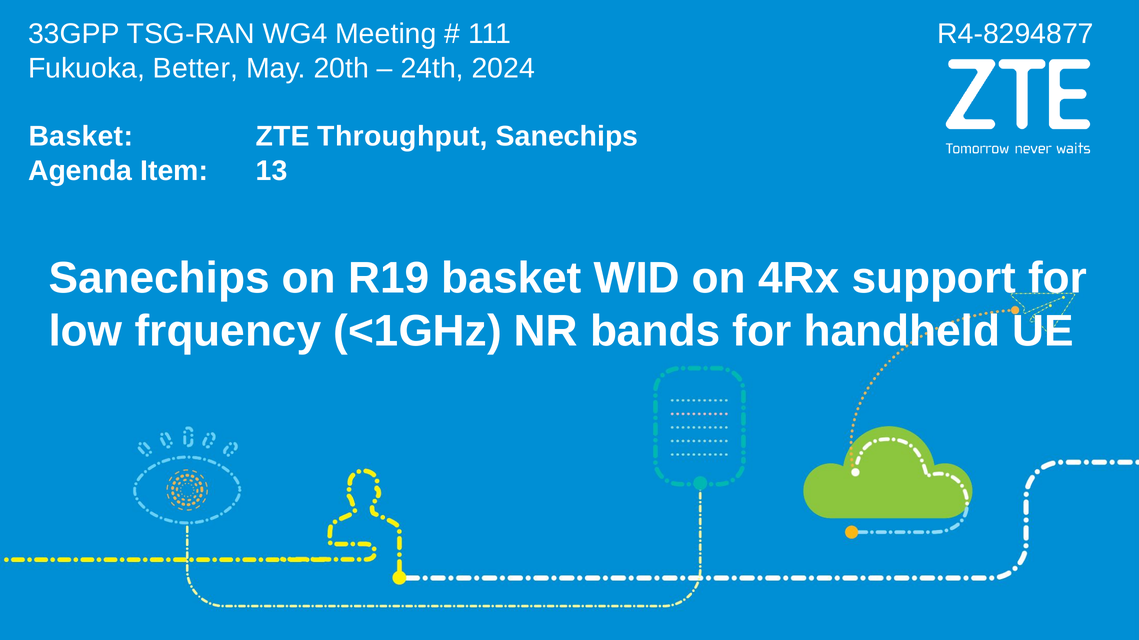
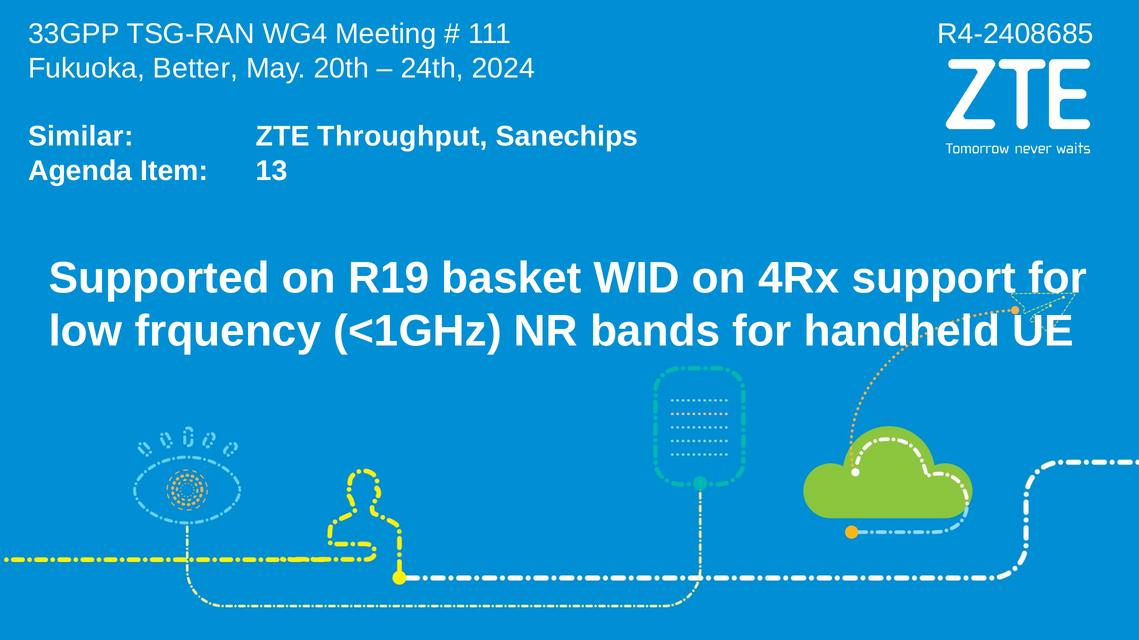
R4-8294877: R4-8294877 -> R4-2408685
Basket at (81, 137): Basket -> Similar
Sanechips at (159, 279): Sanechips -> Supported
